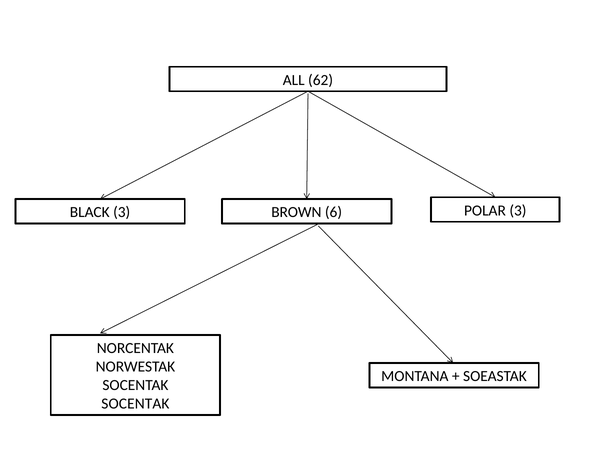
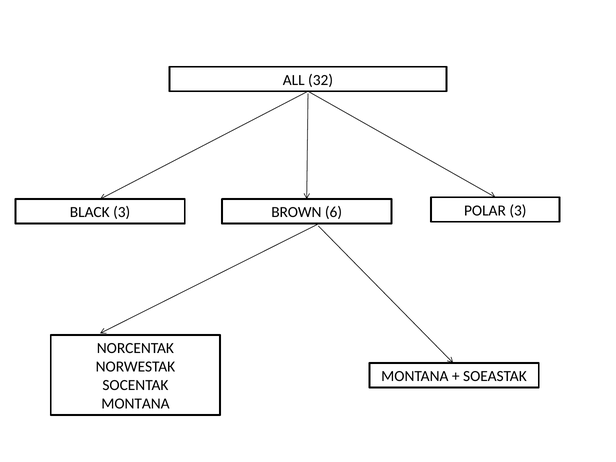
62: 62 -> 32
SOCENTAK at (135, 404): SOCENTAK -> MONTANA
